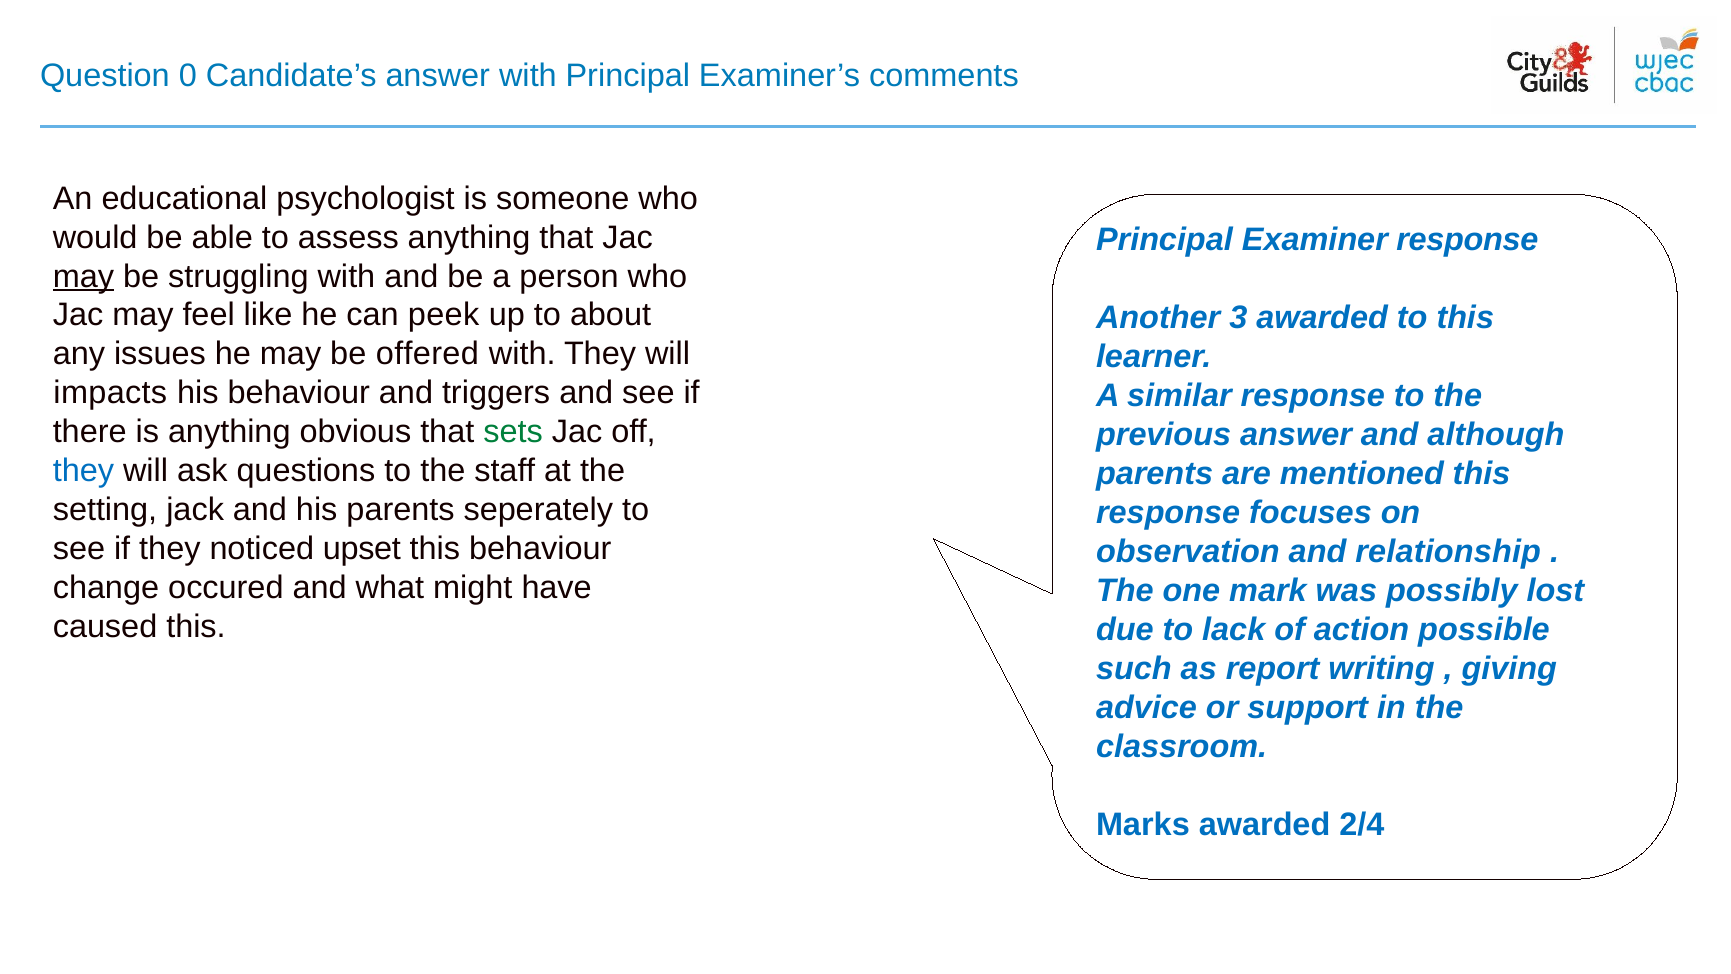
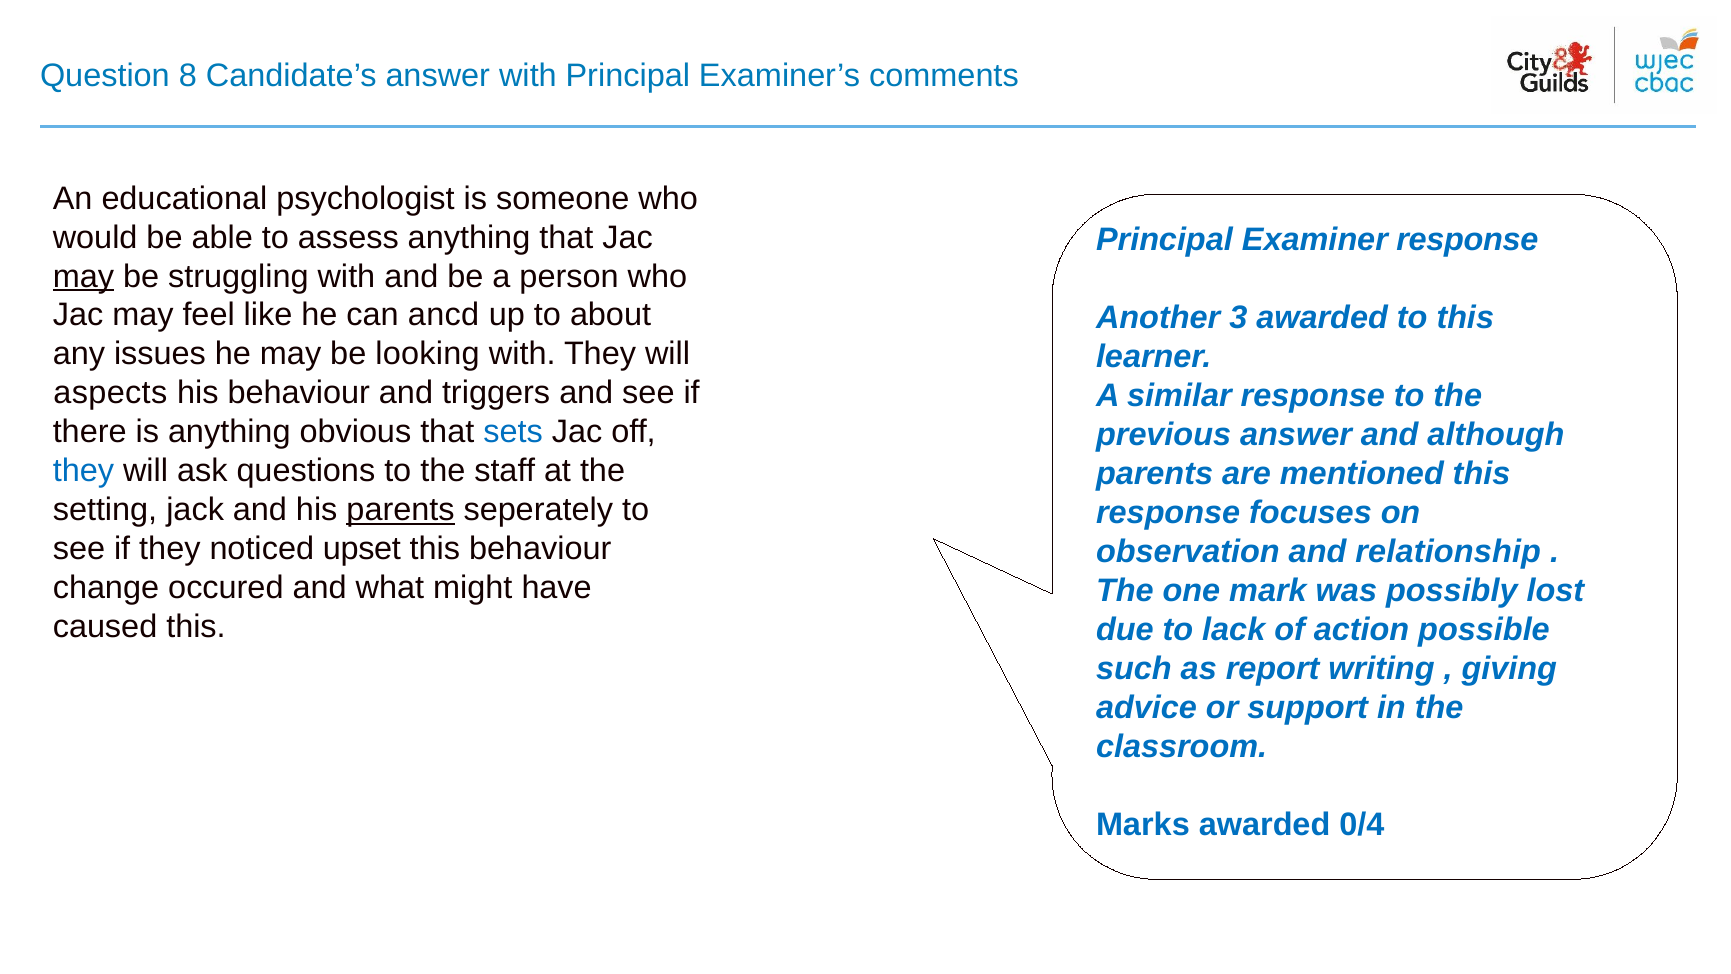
0: 0 -> 8
peek: peek -> ancd
offered: offered -> looking
impacts: impacts -> aspects
sets colour: green -> blue
parents at (401, 510) underline: none -> present
2/4: 2/4 -> 0/4
